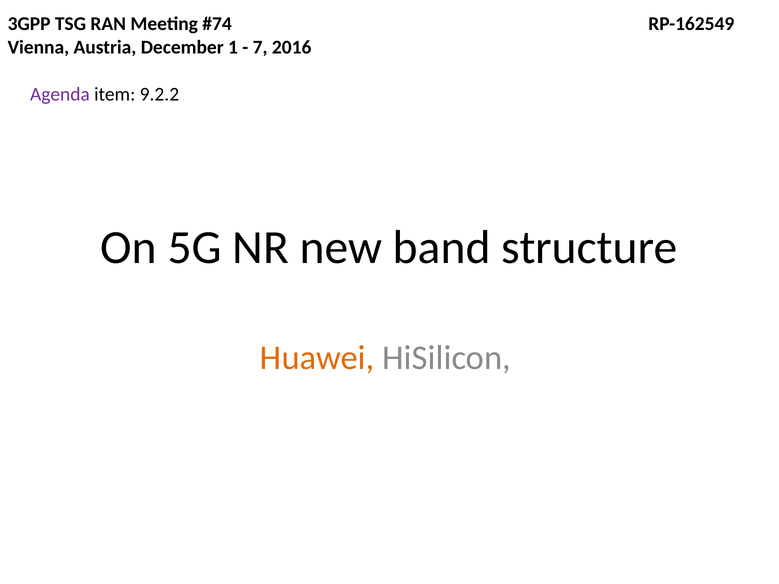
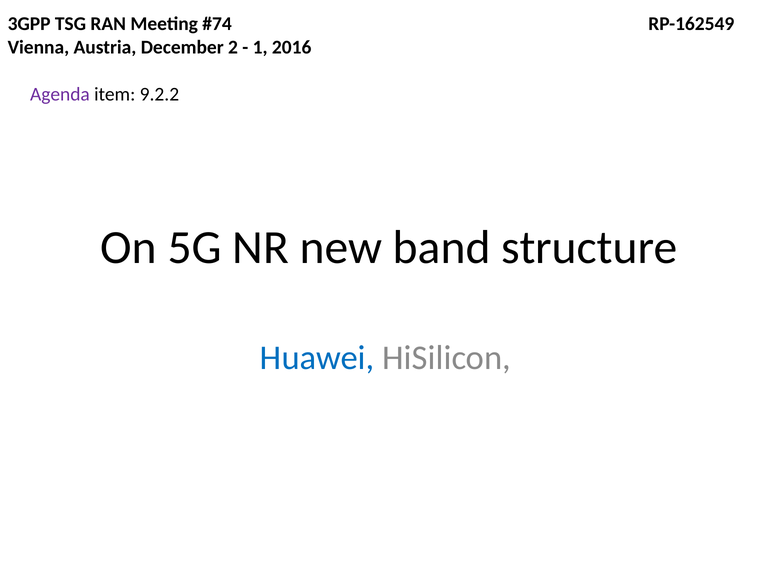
1: 1 -> 2
7: 7 -> 1
Huawei colour: orange -> blue
